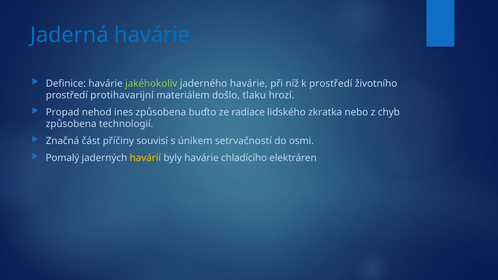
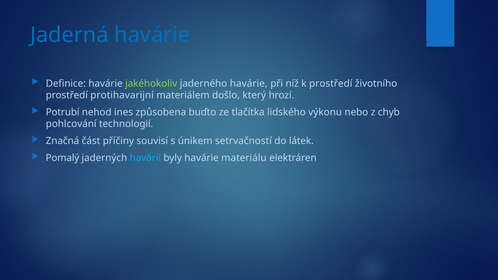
tlaku: tlaku -> který
Propad: Propad -> Potrubí
radiace: radiace -> tlačítka
zkratka: zkratka -> výkonu
způsobena at (71, 124): způsobena -> pohlcování
osmi: osmi -> látek
havárií colour: yellow -> light blue
chladícího: chladícího -> materiálu
